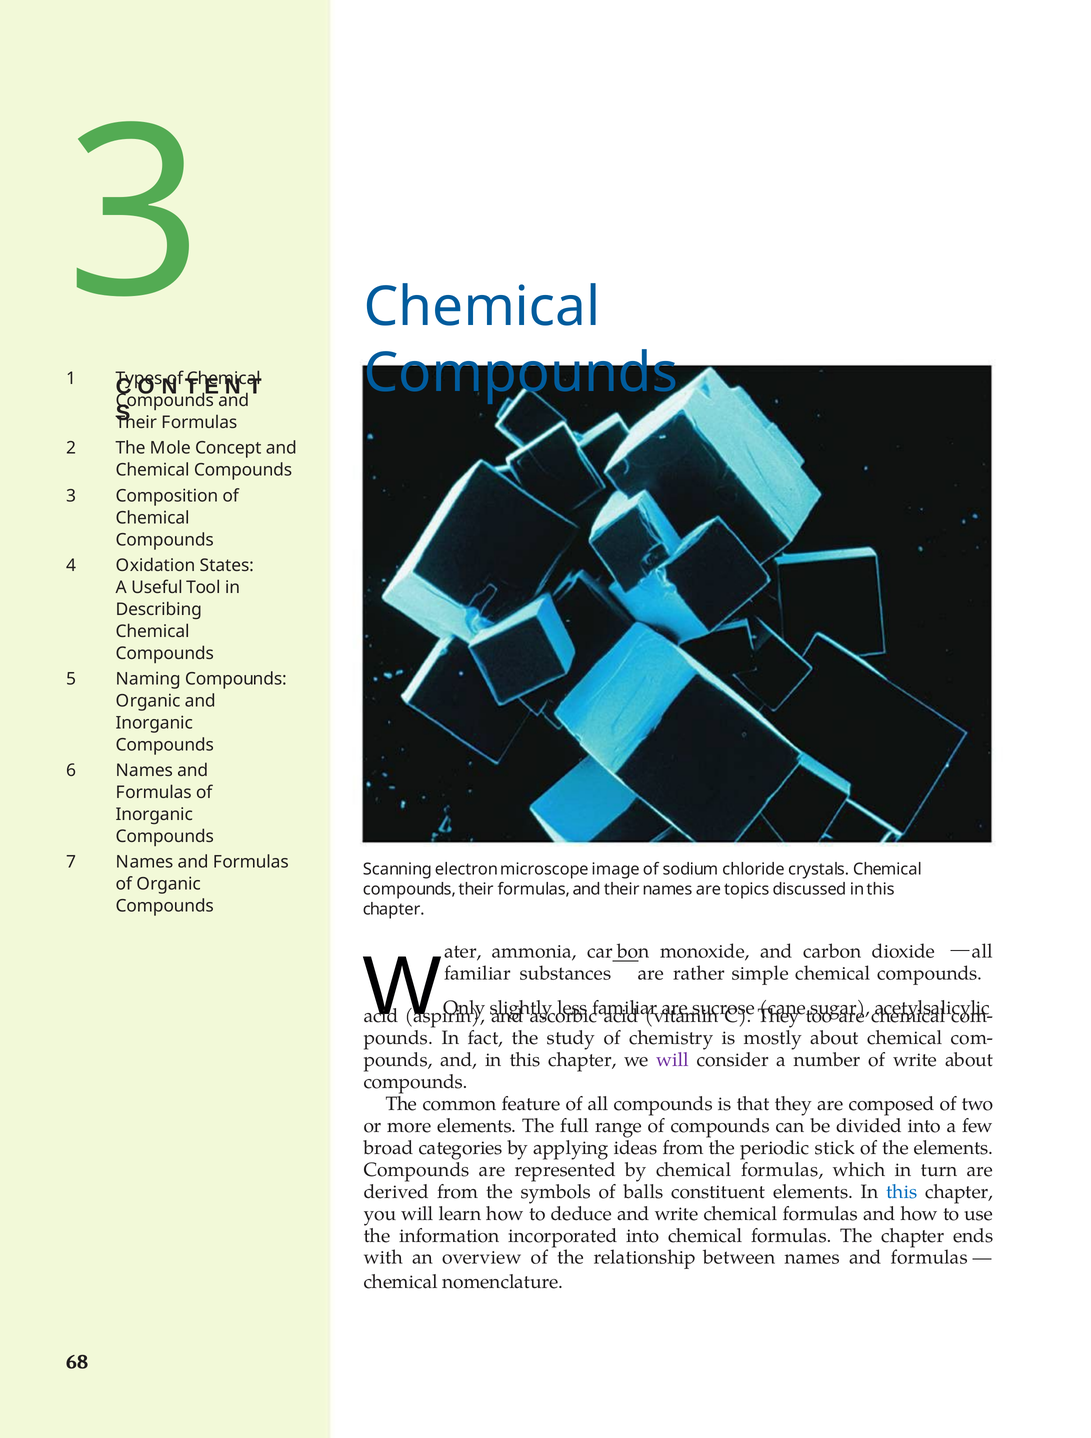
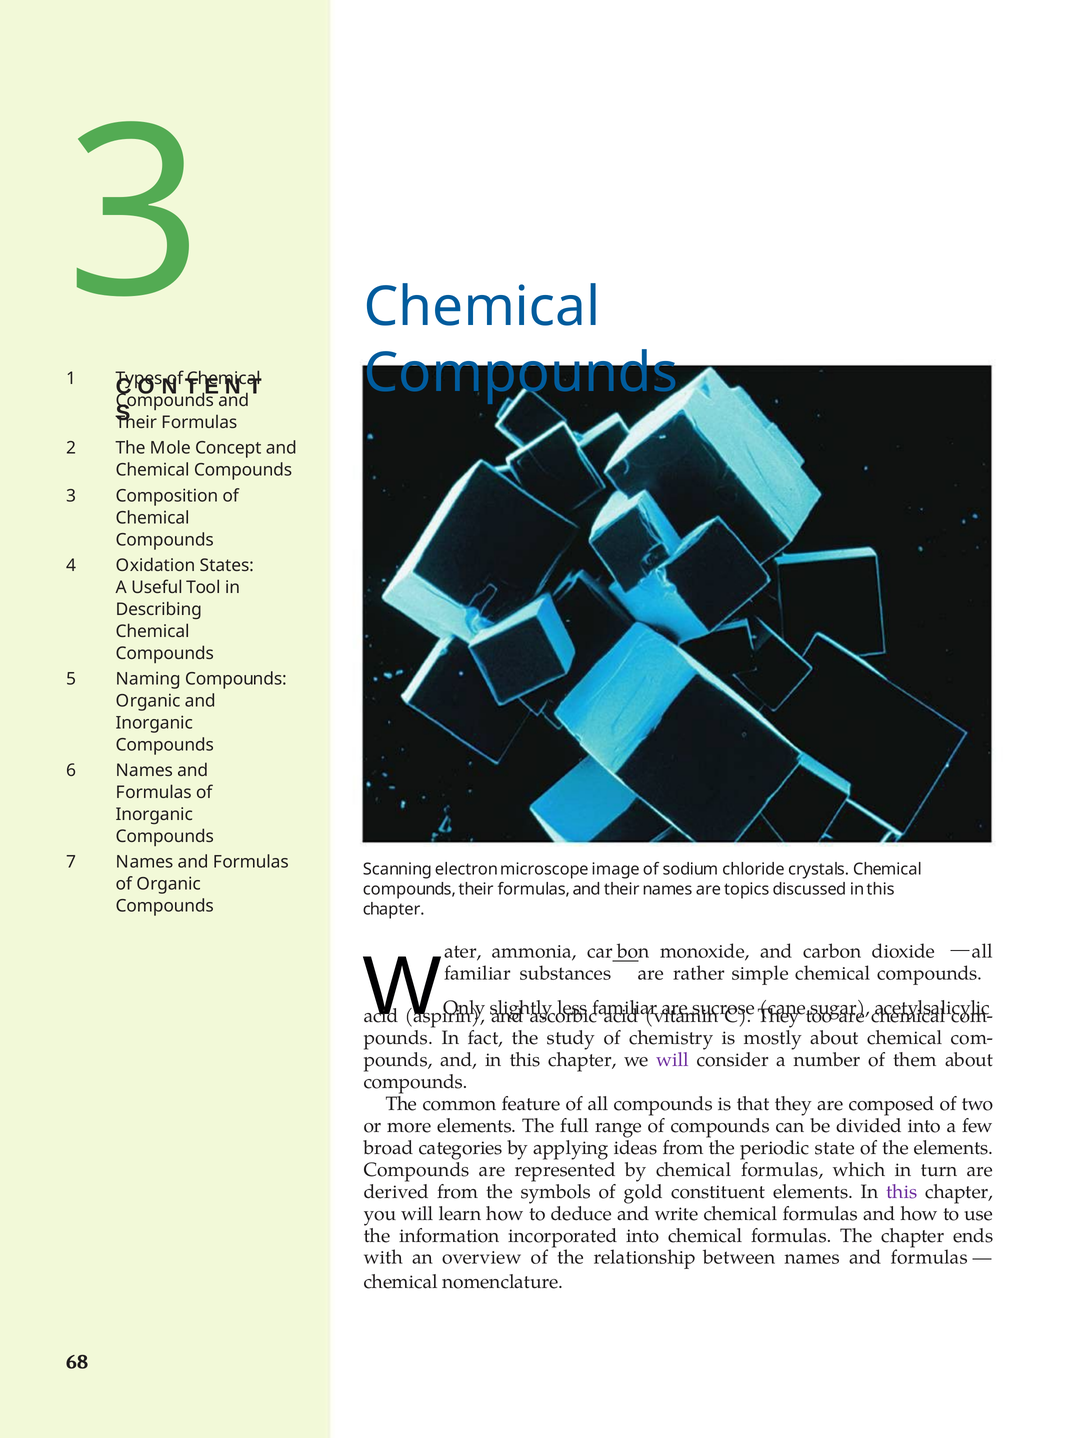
of write: write -> them
stick: stick -> state
balls: balls -> gold
this at (902, 1192) colour: blue -> purple
